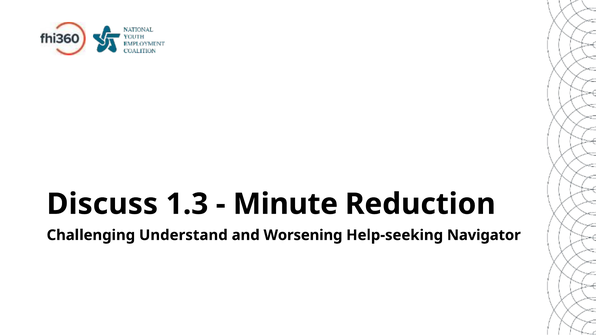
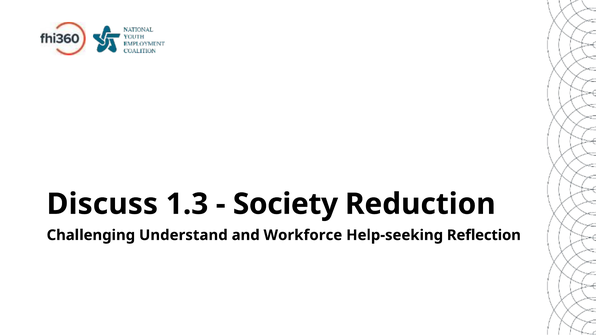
Minute: Minute -> Society
Worsening: Worsening -> Workforce
Navigator: Navigator -> Reflection
